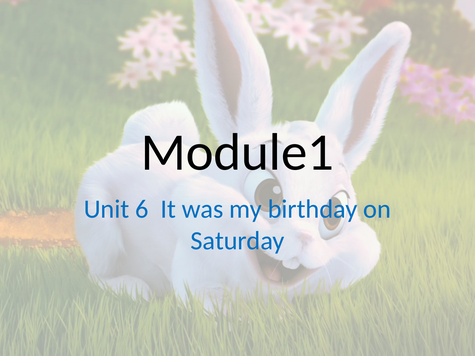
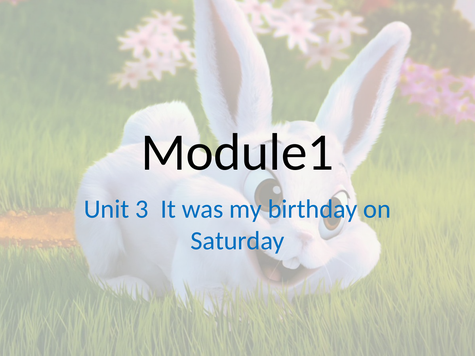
6: 6 -> 3
